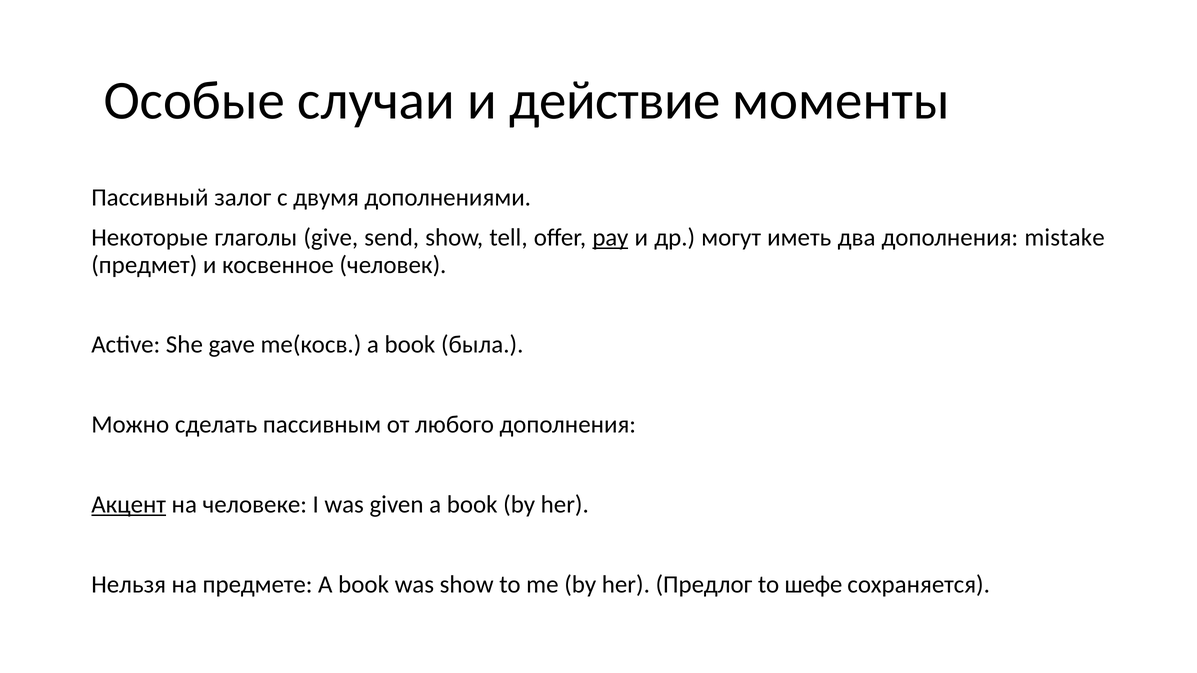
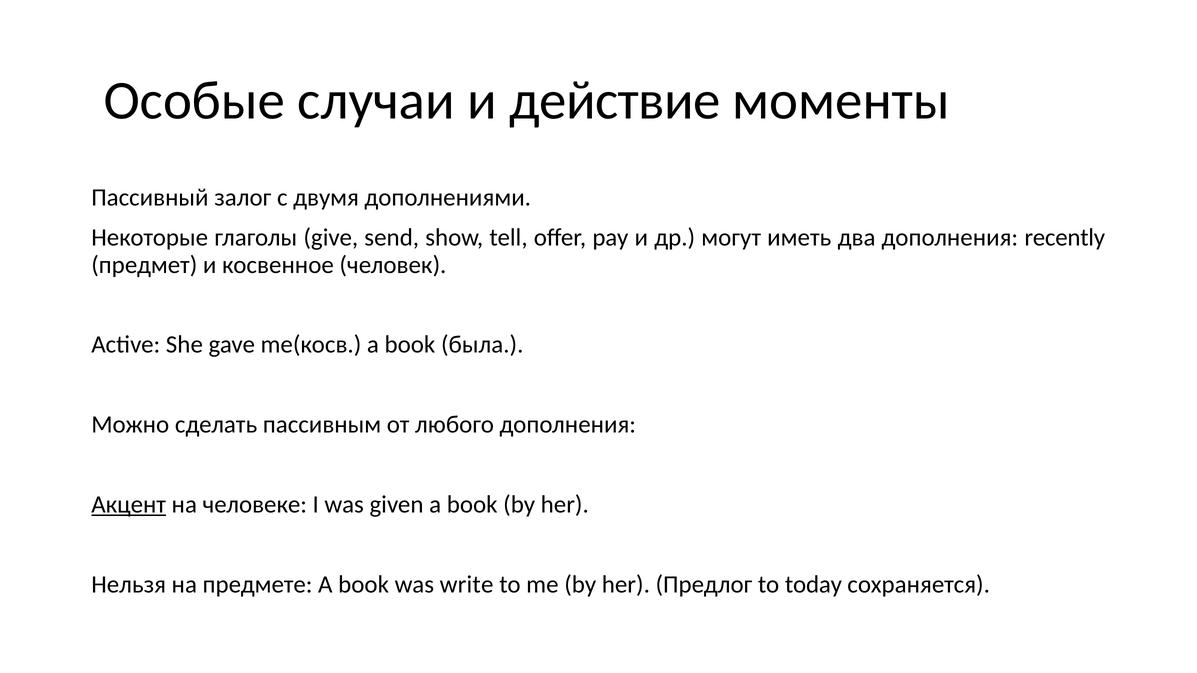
pay underline: present -> none
mistake: mistake -> recently
was show: show -> write
шефе: шефе -> today
